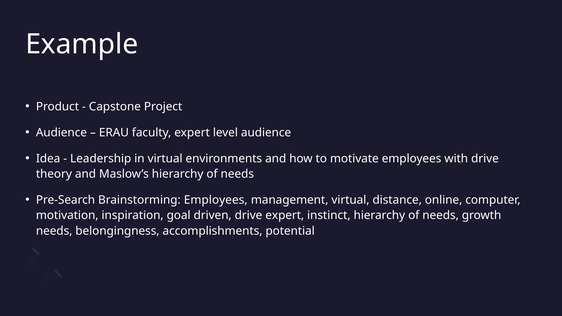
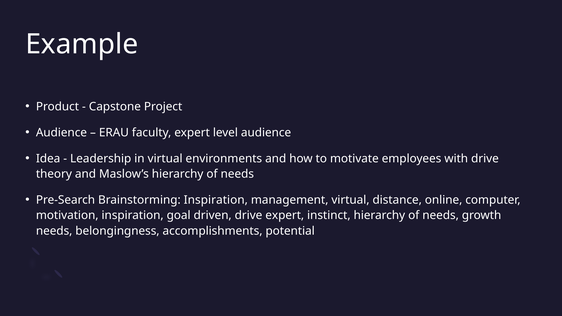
Brainstorming Employees: Employees -> Inspiration
